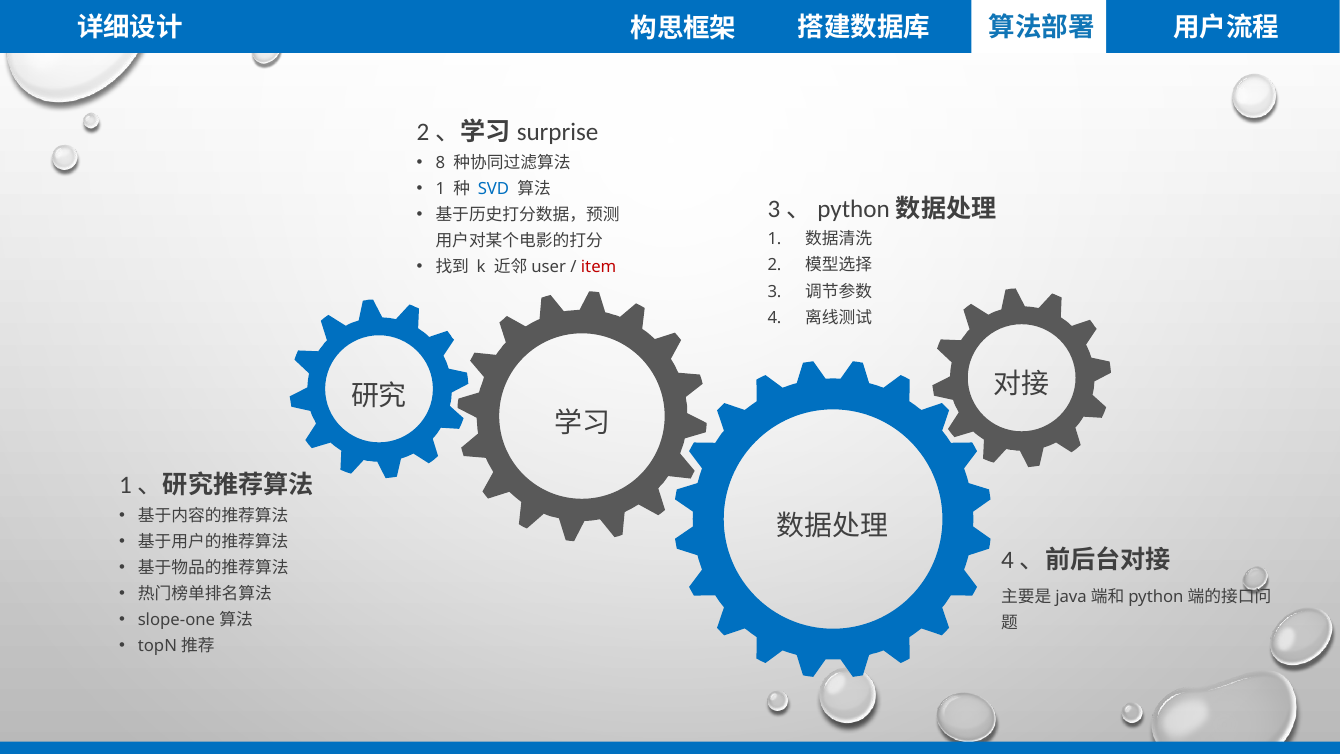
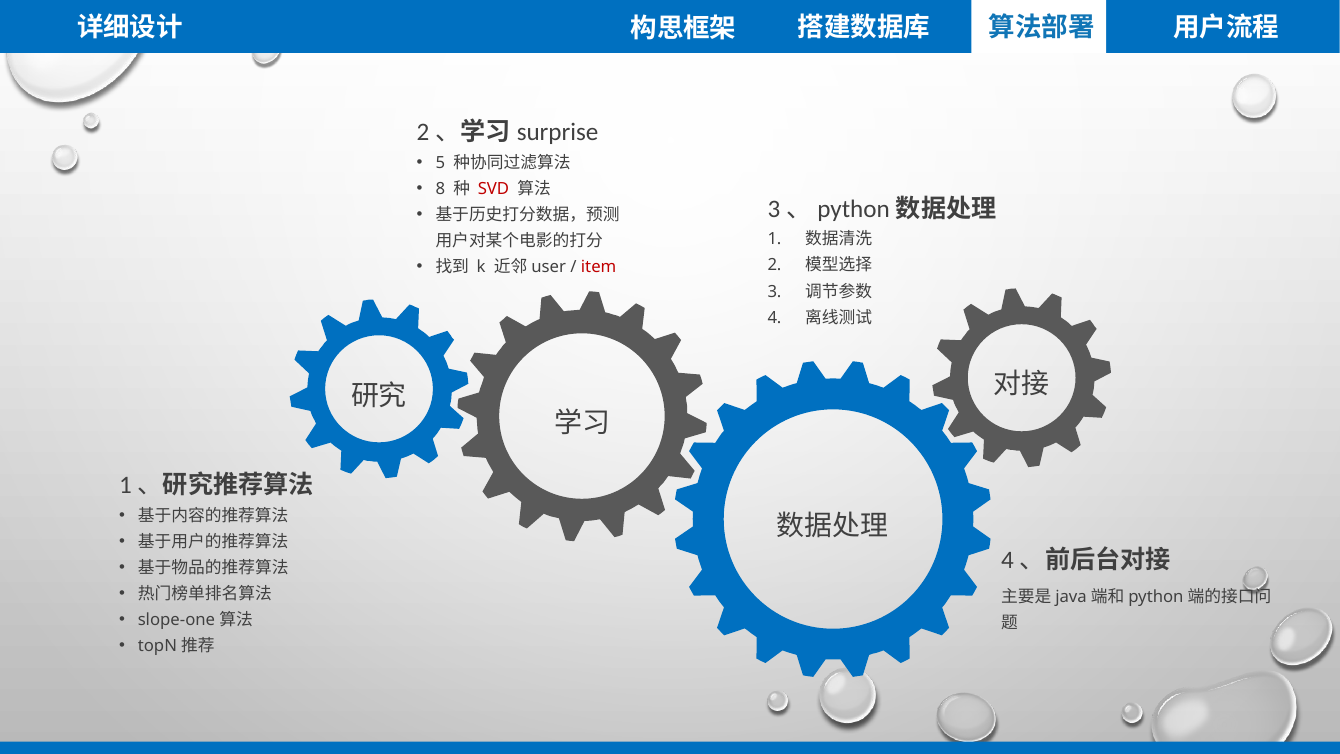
8: 8 -> 5
1 at (440, 189): 1 -> 8
SVD colour: blue -> red
